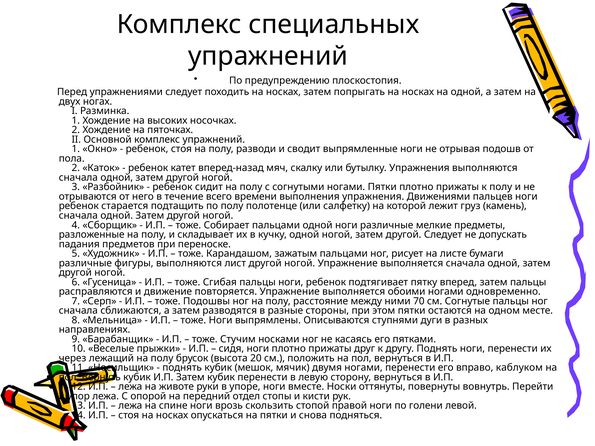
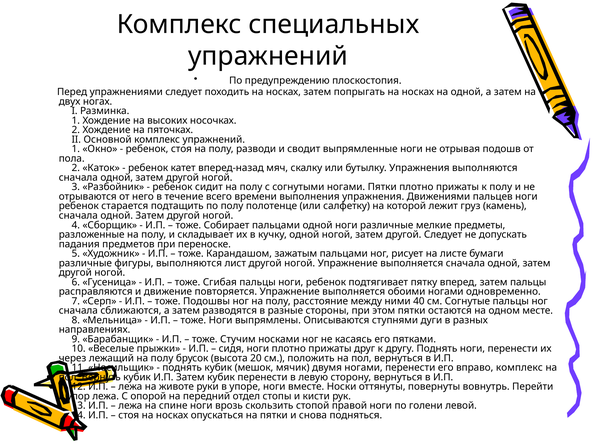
70: 70 -> 40
вправо каблуком: каблуком -> комплекс
